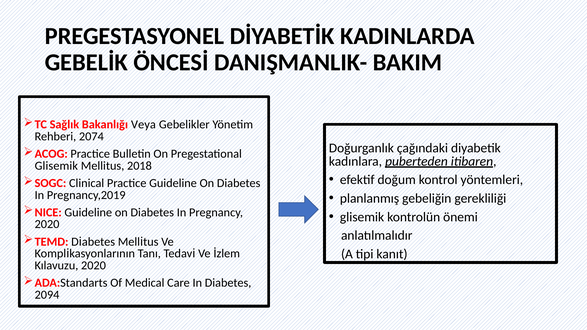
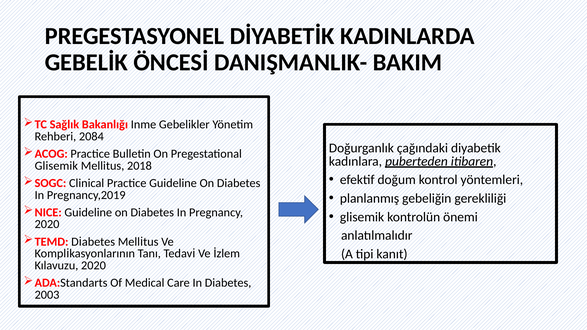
Veya: Veya -> Inme
2074: 2074 -> 2084
2094: 2094 -> 2003
